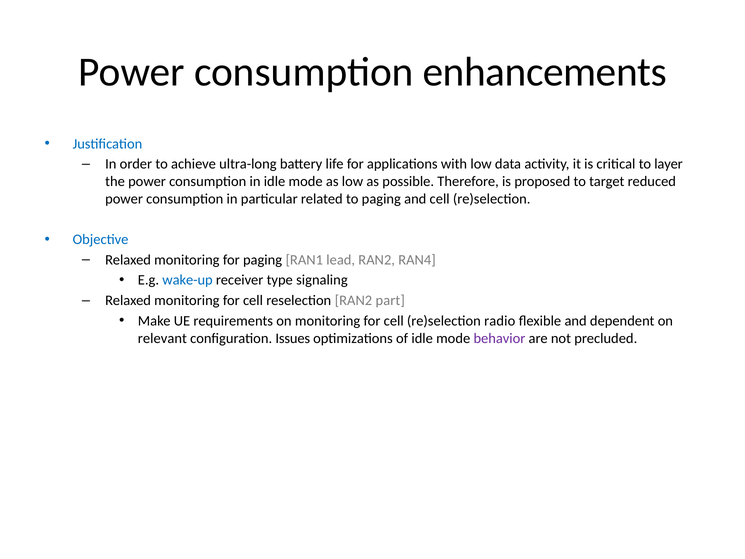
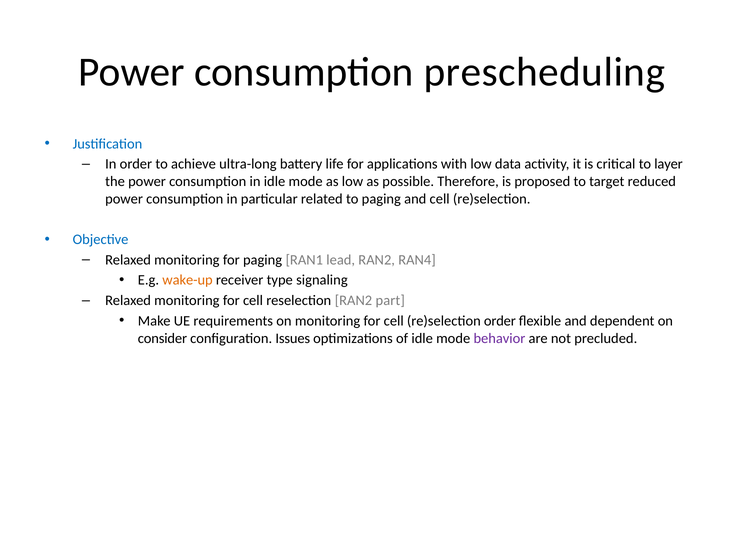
enhancements: enhancements -> prescheduling
wake-up colour: blue -> orange
re)selection radio: radio -> order
relevant: relevant -> consider
